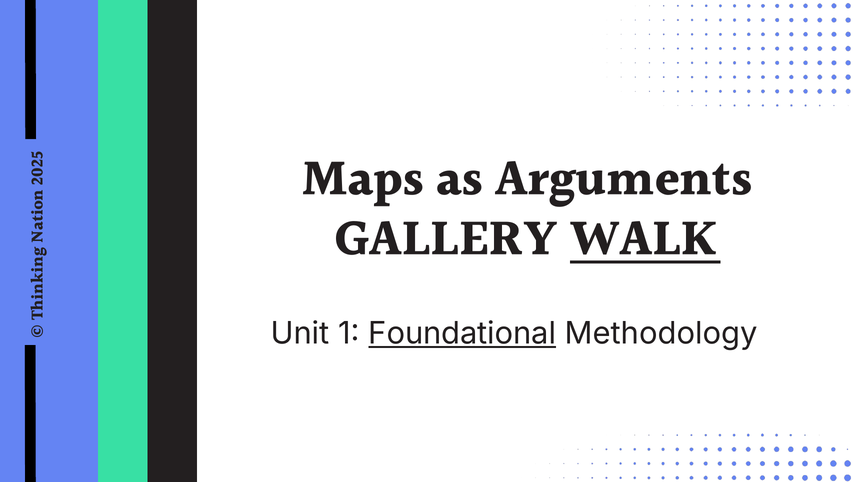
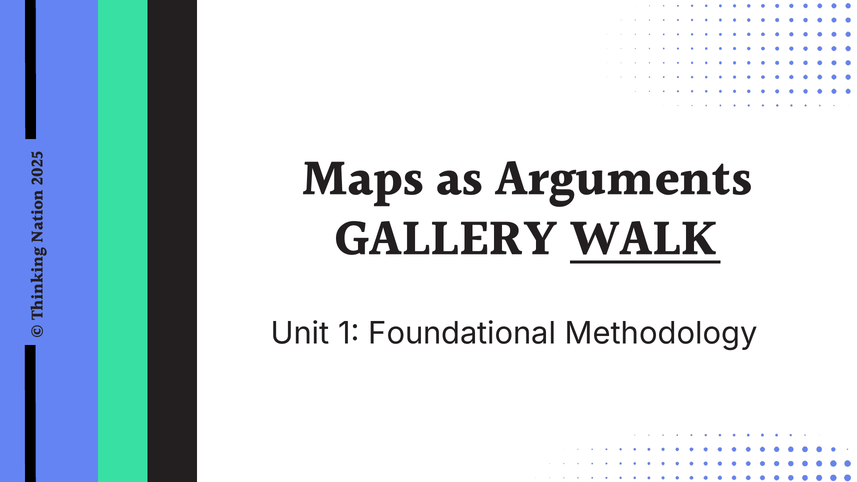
Foundational underline: present -> none
